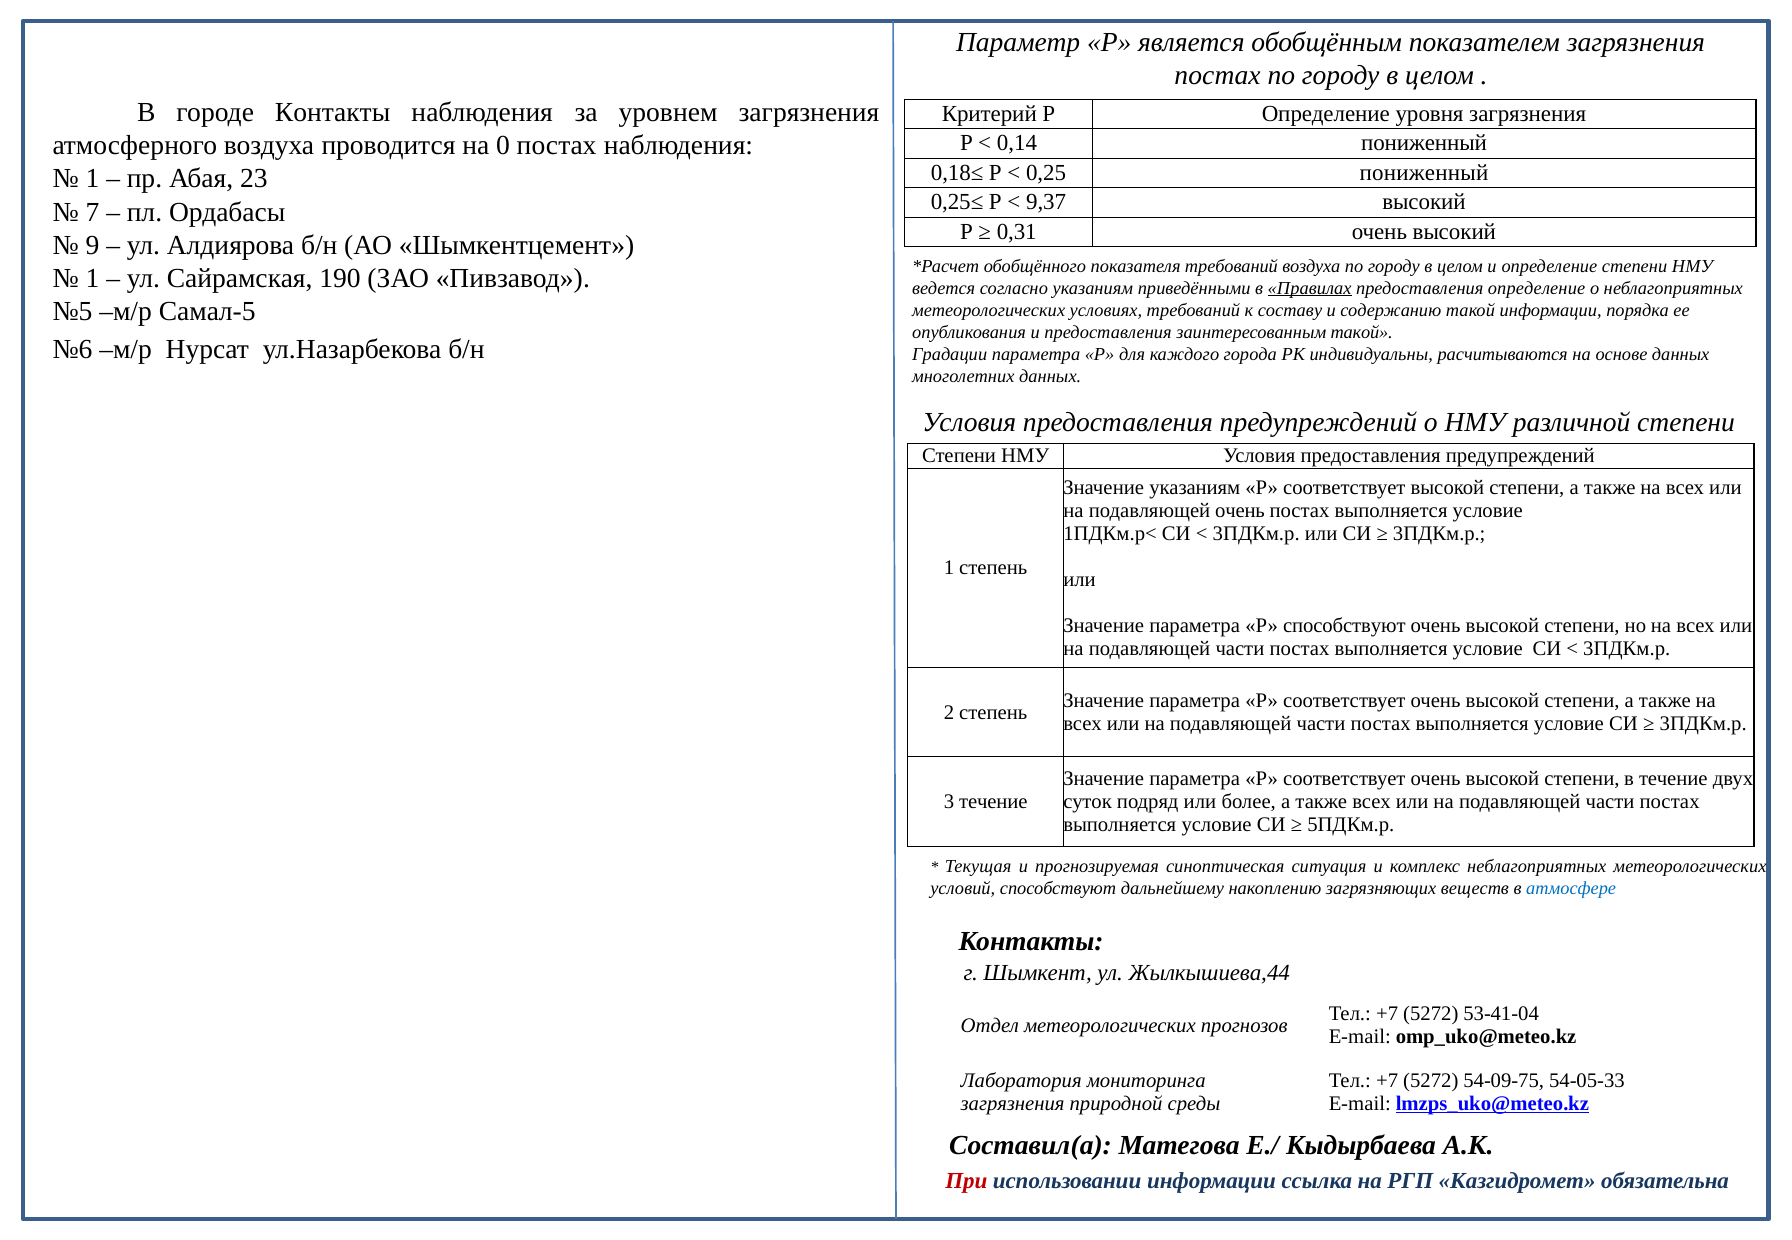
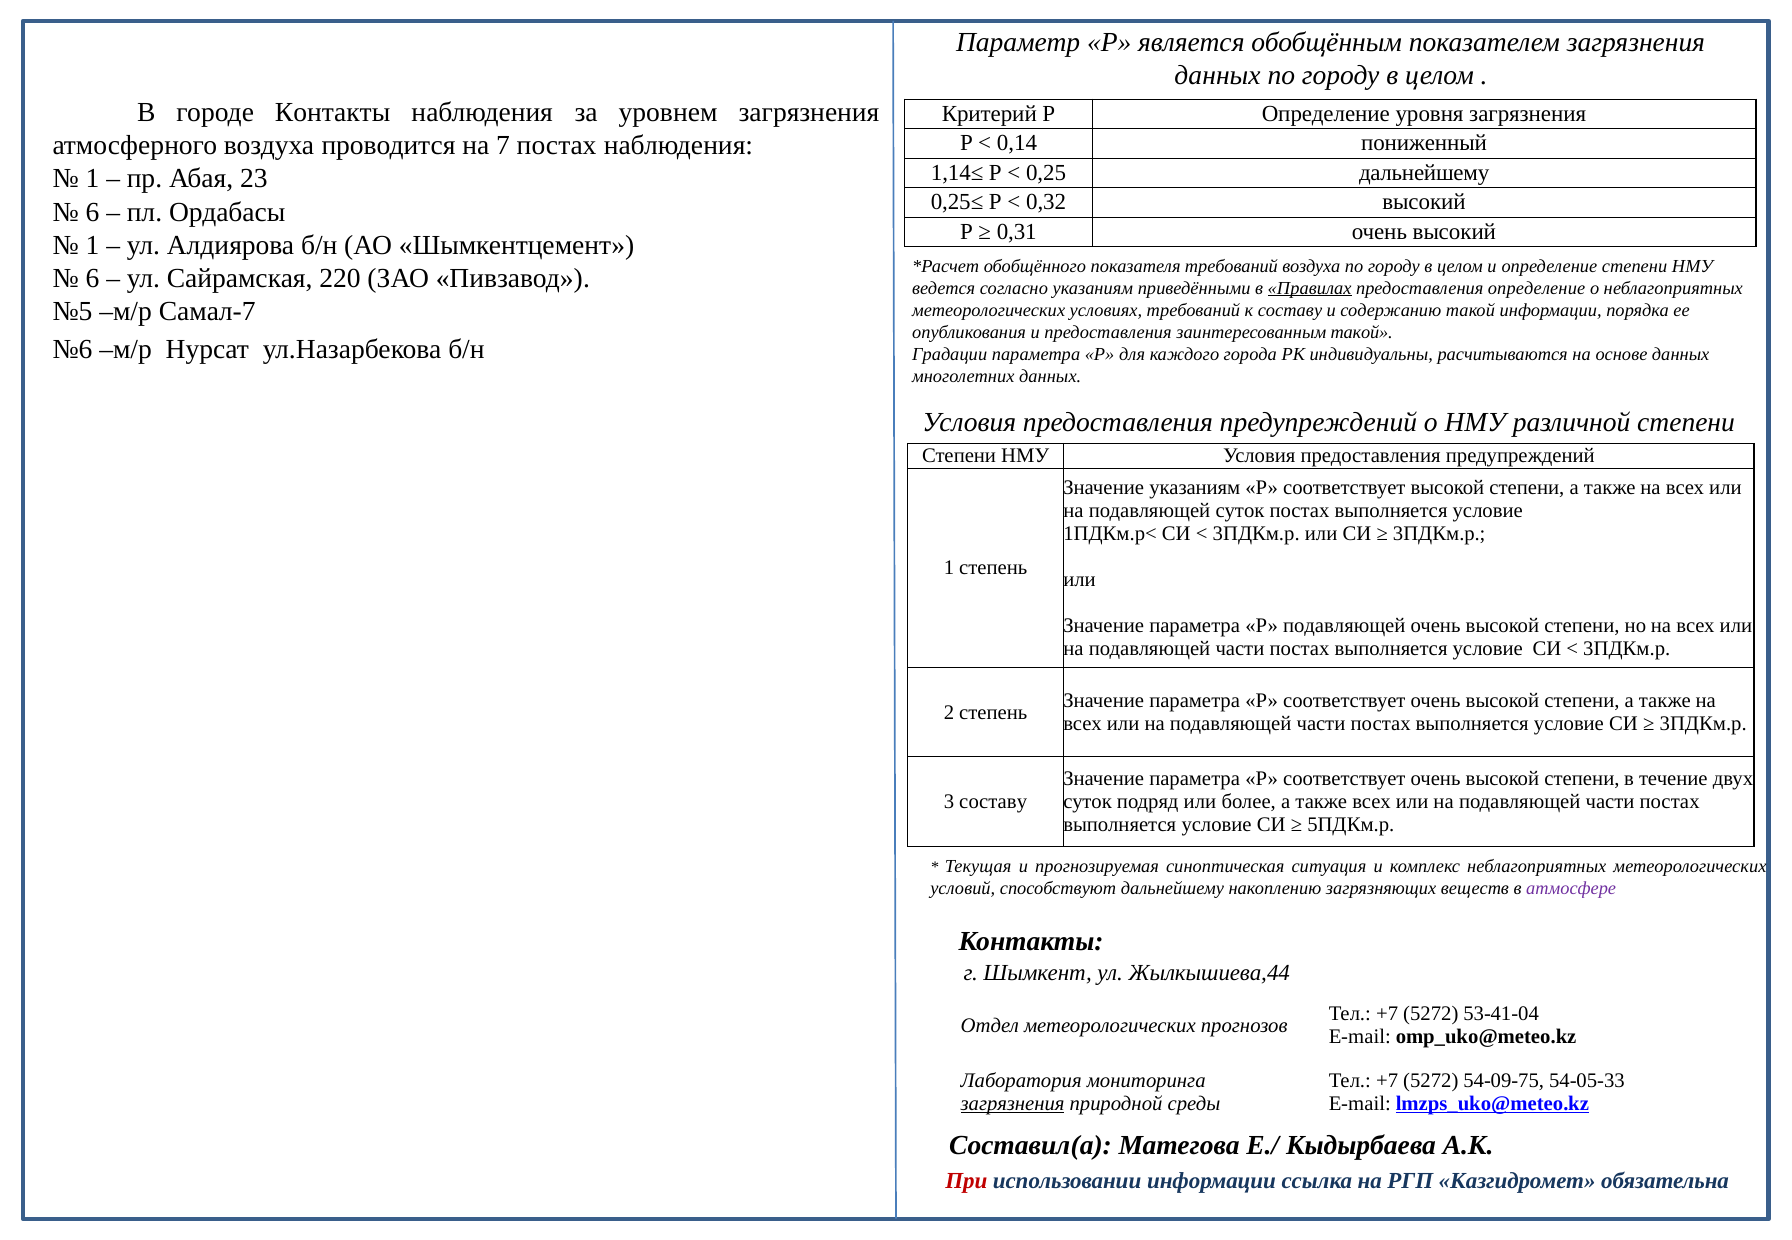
постах at (1218, 75): постах -> данных
0: 0 -> 7
0,18≤: 0,18≤ -> 1,14≤
0,25 пониженный: пониженный -> дальнейшему
9,37: 9,37 -> 0,32
7 at (93, 212): 7 -> 6
9 at (93, 245): 9 -> 1
1 at (93, 278): 1 -> 6
190: 190 -> 220
Самал-5: Самал-5 -> Самал-7
подавляющей очень: очень -> суток
Р способствуют: способствуют -> подавляющей
3 течение: течение -> составу
атмосфере colour: blue -> purple
загрязнения at (1013, 1104) underline: none -> present
